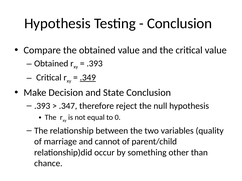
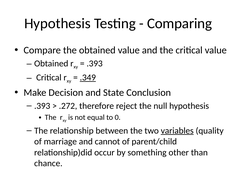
Conclusion at (180, 23): Conclusion -> Comparing
.347: .347 -> .272
variables underline: none -> present
